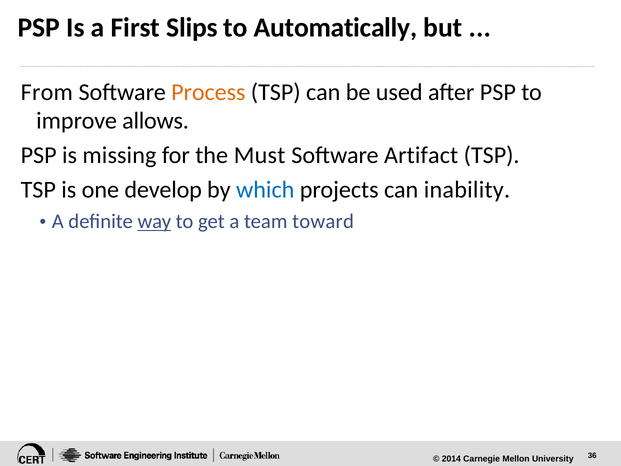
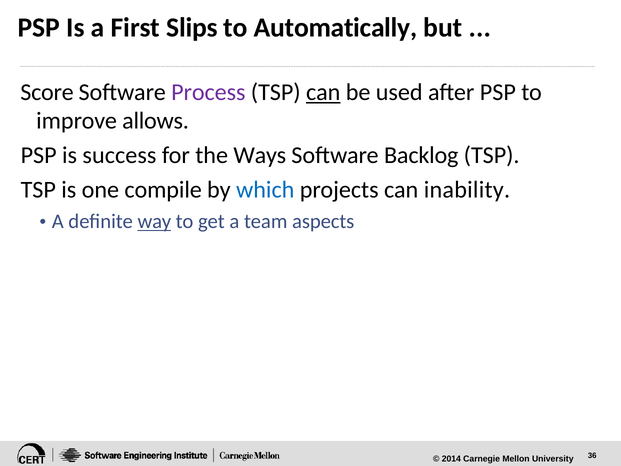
From: From -> Score
Process colour: orange -> purple
can at (323, 92) underline: none -> present
missing: missing -> success
Must: Must -> Ways
Artifact: Artifact -> Backlog
develop: develop -> compile
toward: toward -> aspects
